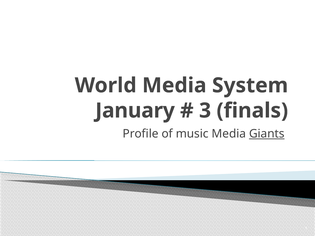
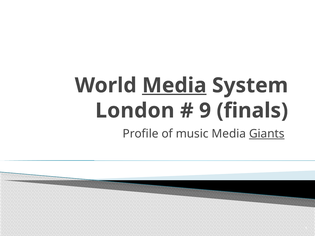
Media at (174, 86) underline: none -> present
January: January -> London
3: 3 -> 9
